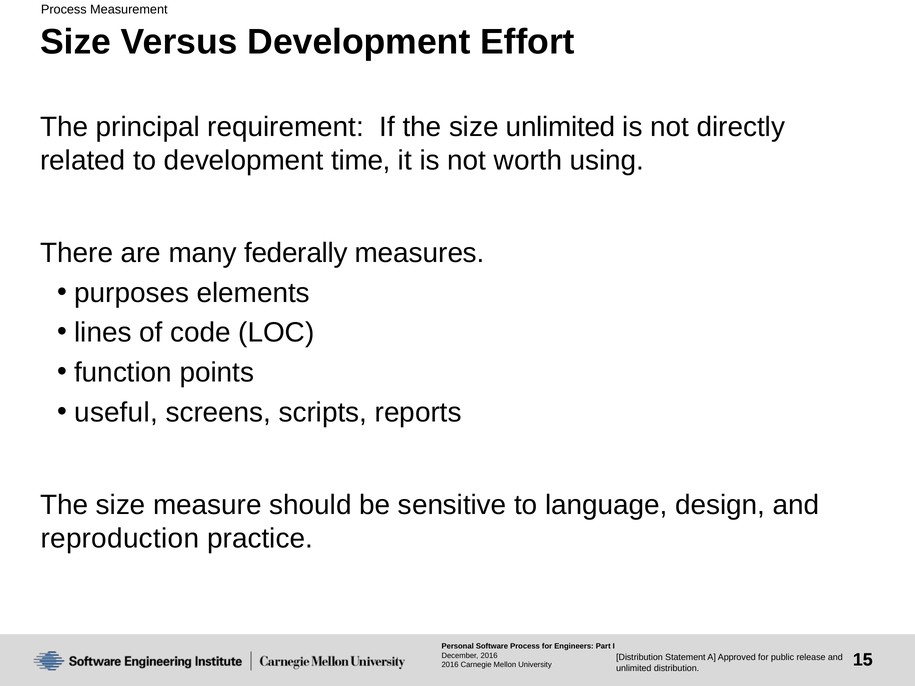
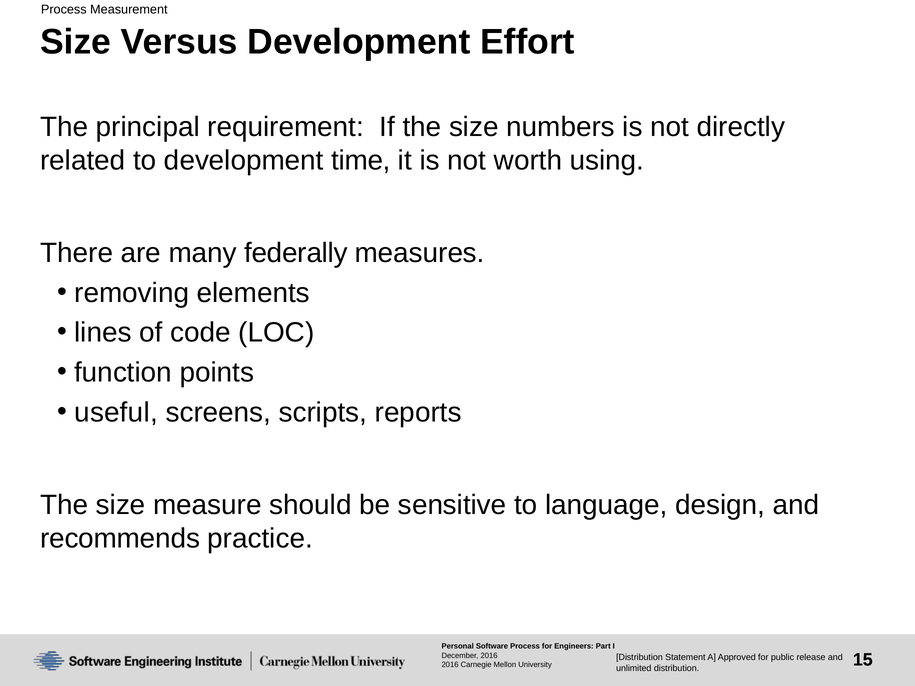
size unlimited: unlimited -> numbers
purposes: purposes -> removing
reproduction: reproduction -> recommends
